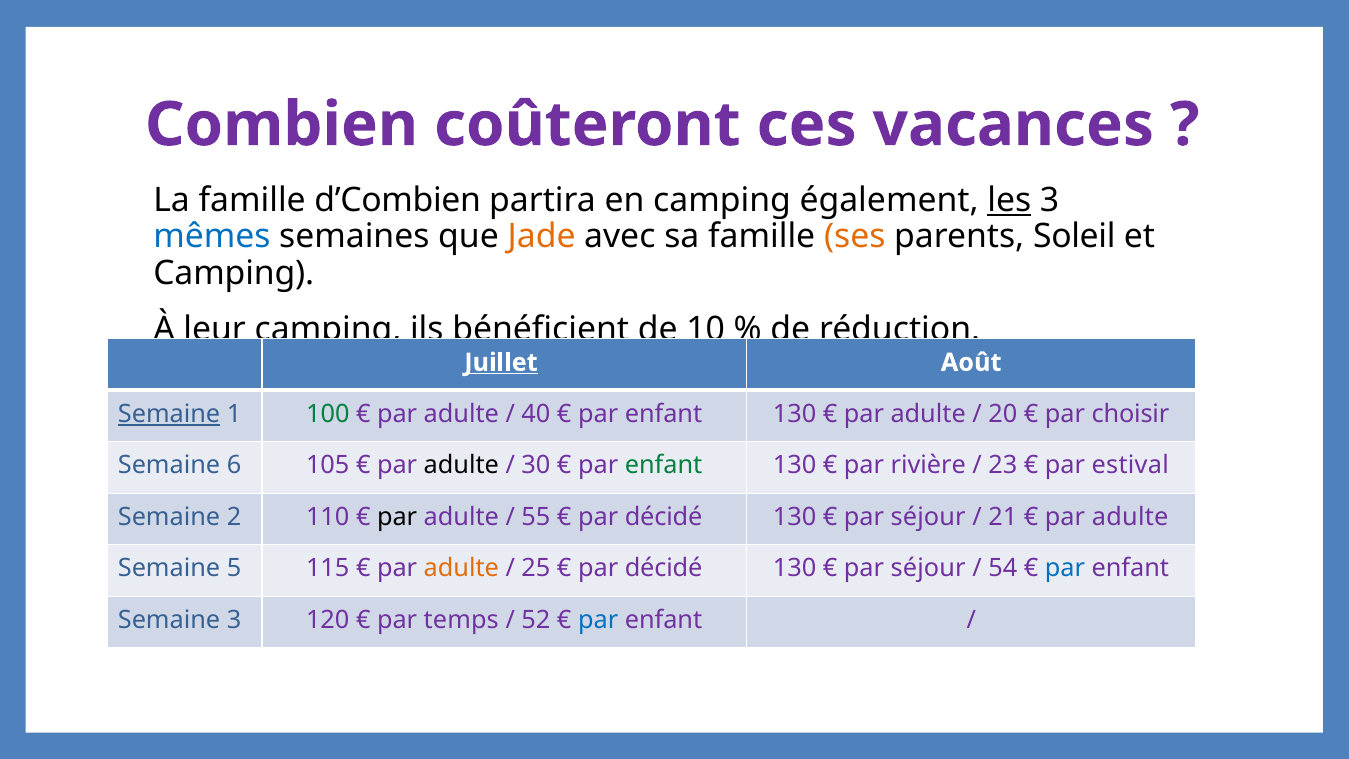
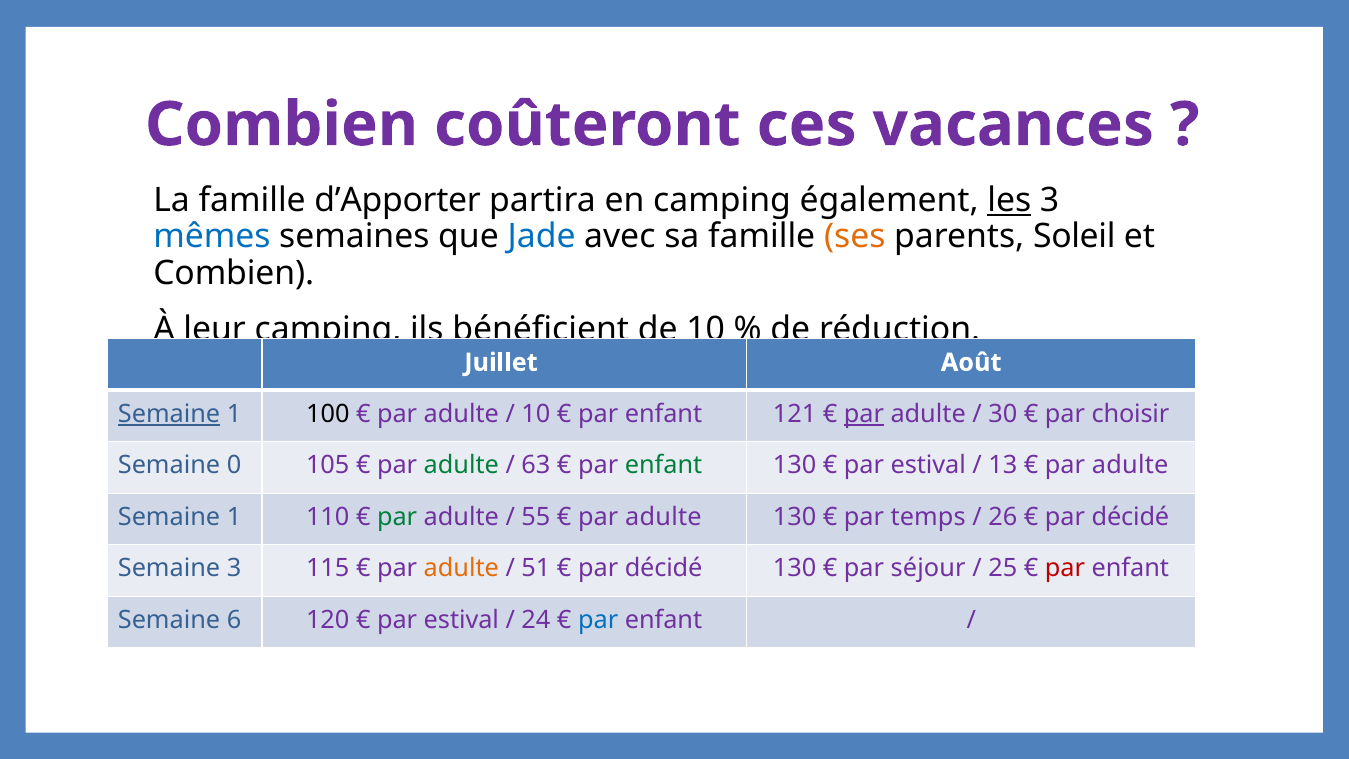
d’Combien: d’Combien -> d’Apporter
Jade colour: orange -> blue
Camping at (234, 273): Camping -> Combien
Juillet underline: present -> none
100 colour: green -> black
40 at (536, 414): 40 -> 10
130 at (795, 414): 130 -> 121
par at (864, 414) underline: none -> present
20: 20 -> 30
6: 6 -> 0
adulte at (461, 465) colour: black -> green
30: 30 -> 63
rivière at (928, 465): rivière -> estival
23: 23 -> 13
estival at (1130, 465): estival -> adulte
2 at (234, 517): 2 -> 1
par at (397, 517) colour: black -> green
décidé at (664, 517): décidé -> adulte
séjour at (928, 517): séjour -> temps
21: 21 -> 26
adulte at (1130, 517): adulte -> décidé
Semaine 5: 5 -> 3
25: 25 -> 51
54: 54 -> 25
par at (1065, 568) colour: blue -> red
Semaine 3: 3 -> 6
temps at (461, 620): temps -> estival
52: 52 -> 24
